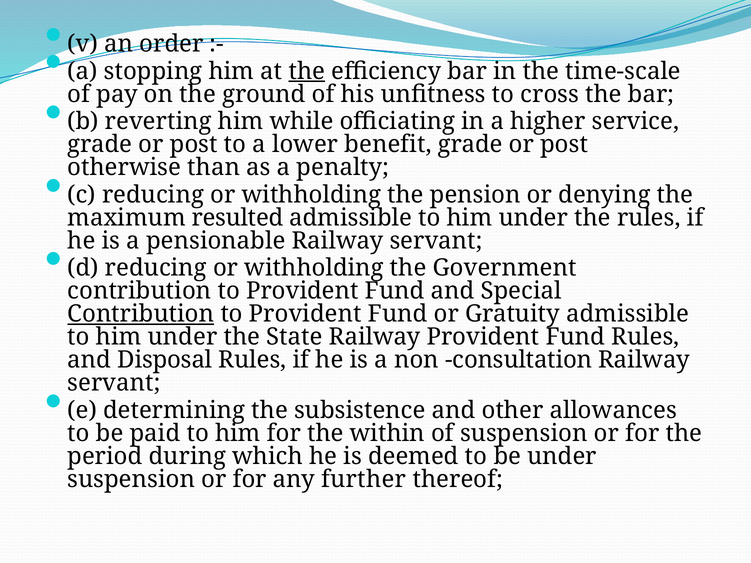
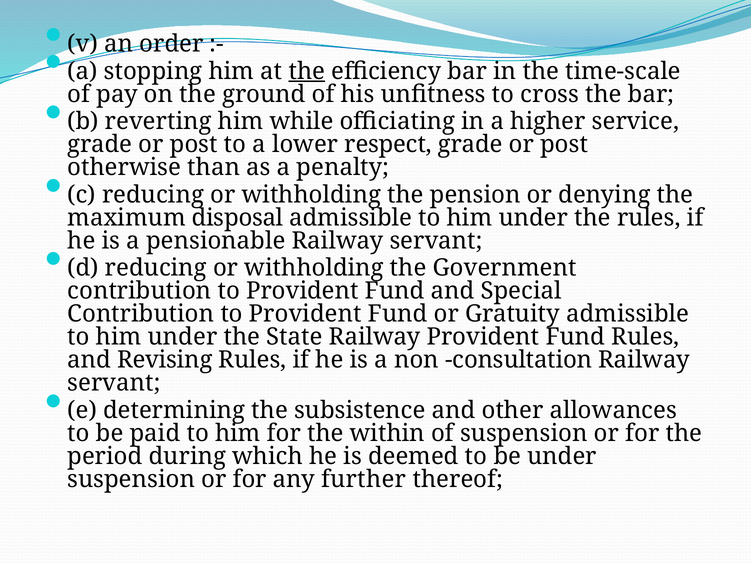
benefit: benefit -> respect
resulted: resulted -> disposal
Contribution at (141, 314) underline: present -> none
Disposal: Disposal -> Revising
